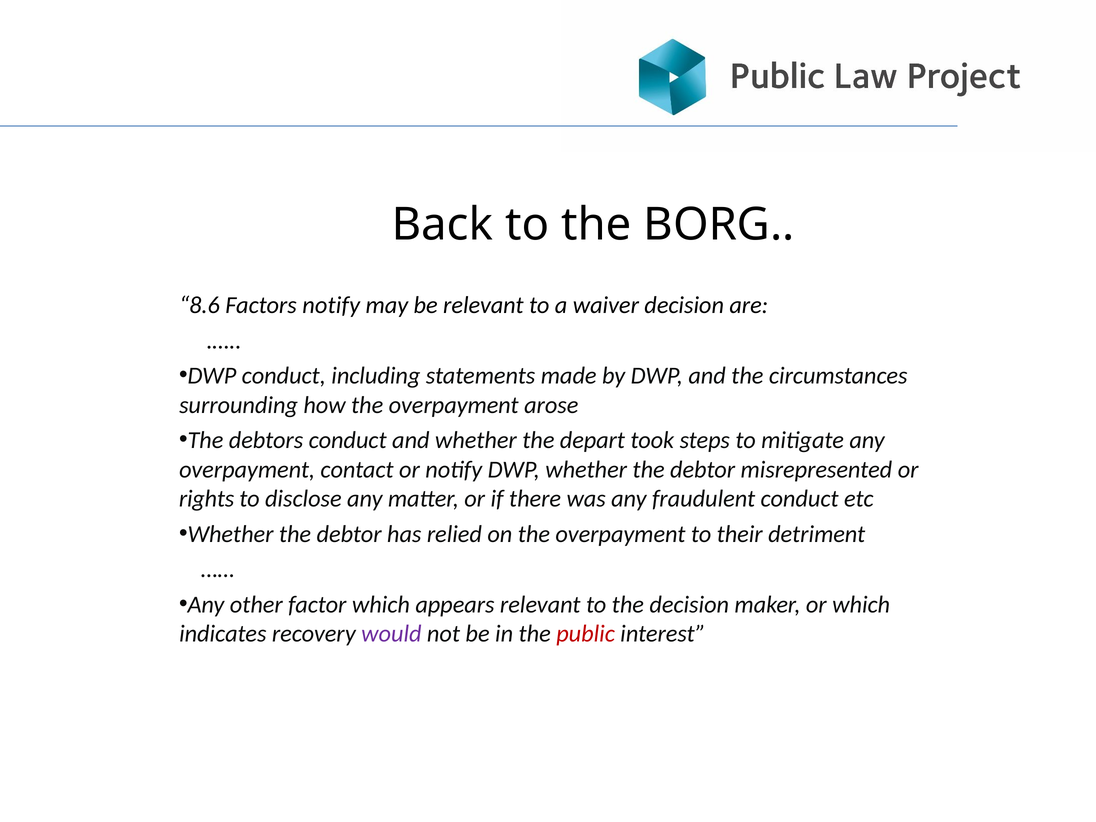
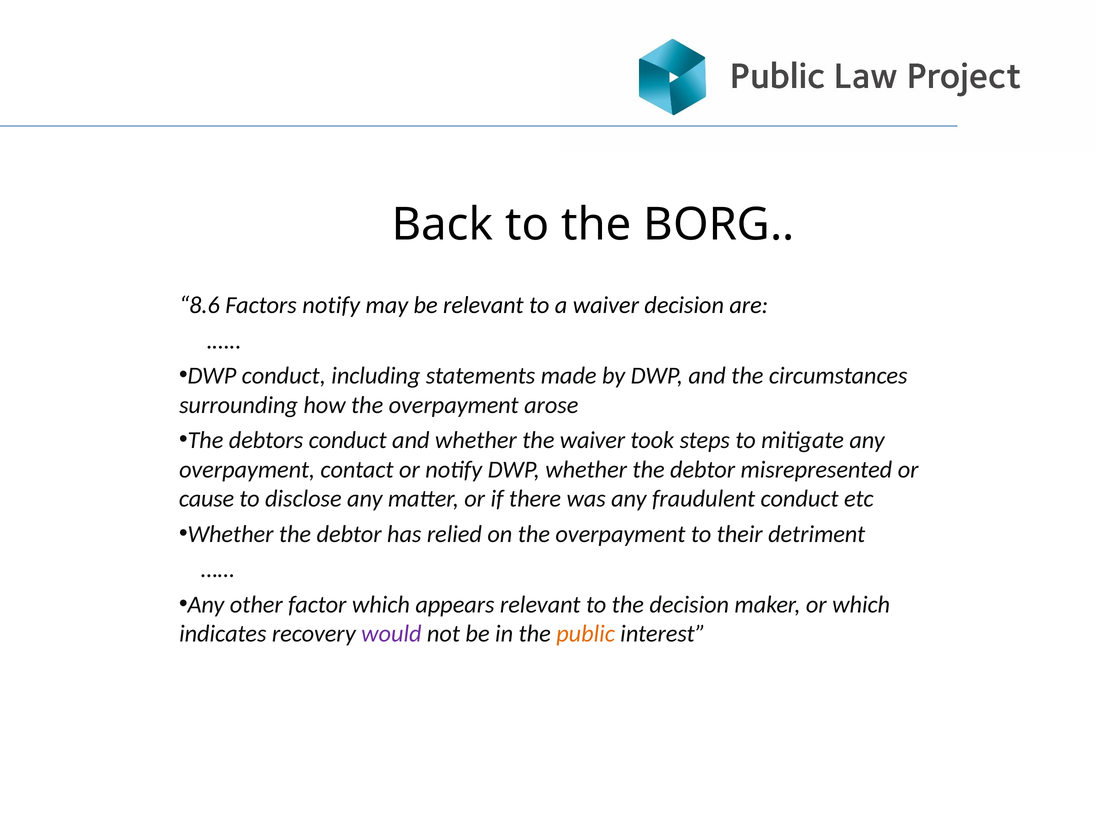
the depart: depart -> waiver
rights: rights -> cause
public colour: red -> orange
